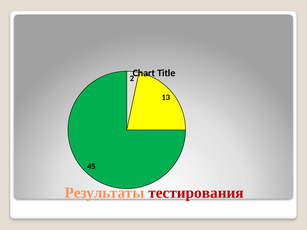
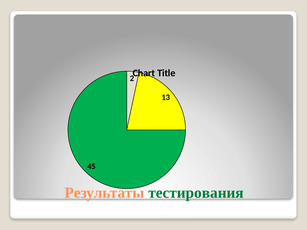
тестирования colour: red -> green
